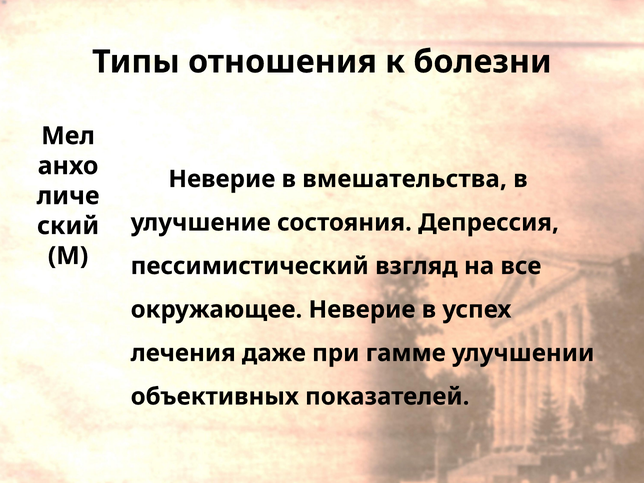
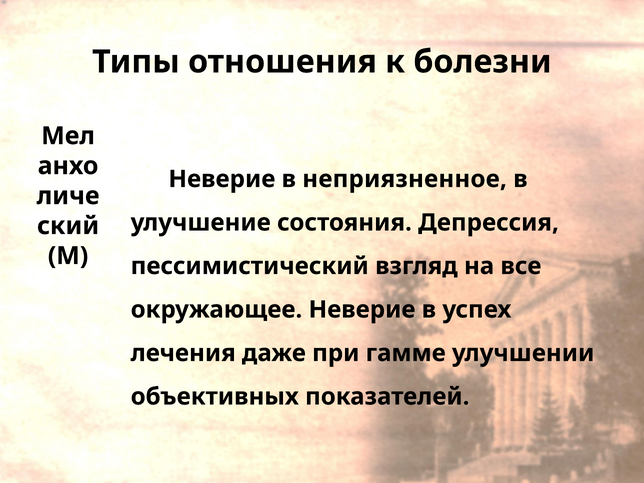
вмешательства: вмешательства -> неприязненное
